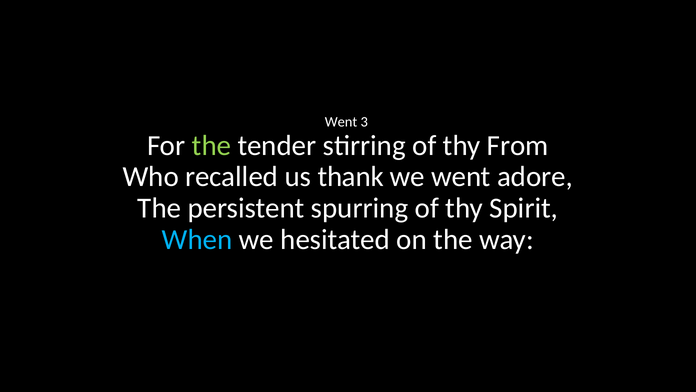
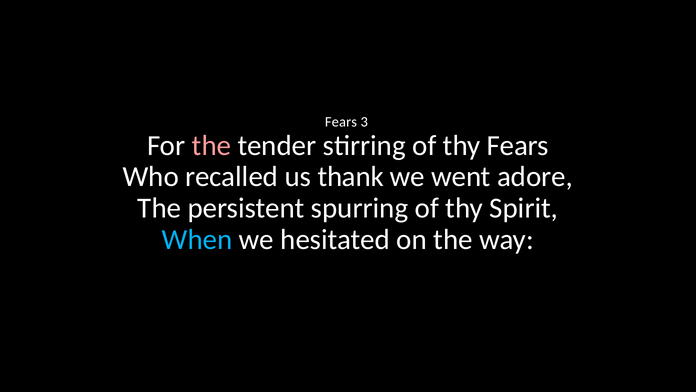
Went at (341, 122): Went -> Fears
the at (212, 145) colour: light green -> pink
thy From: From -> Fears
